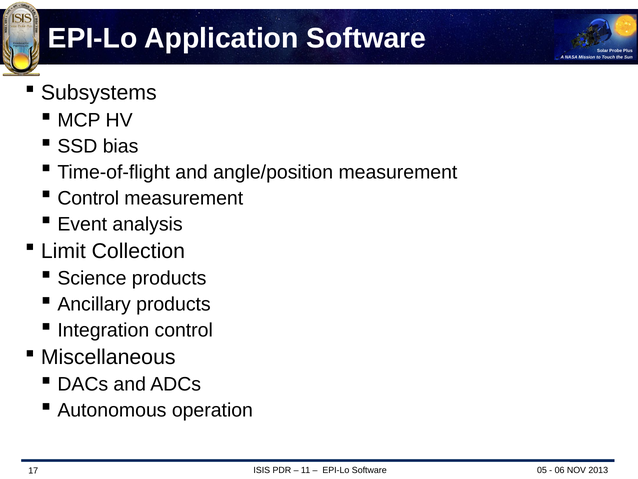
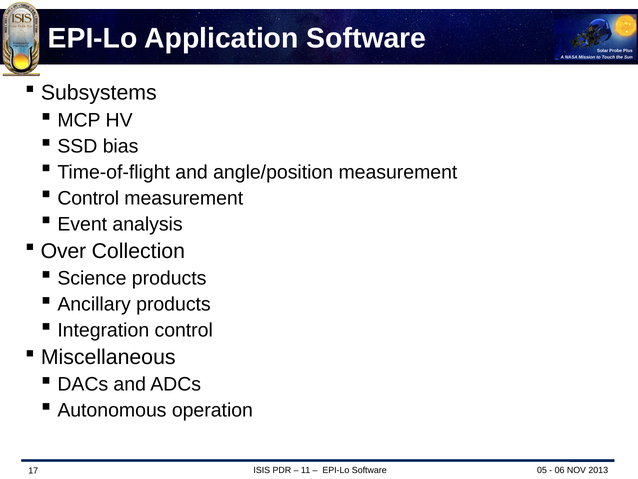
Limit: Limit -> Over
